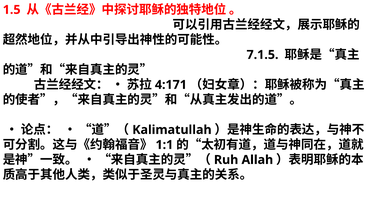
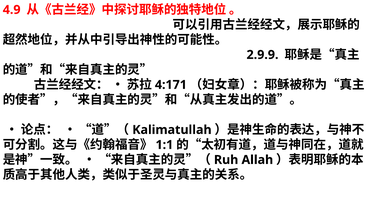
1.5: 1.5 -> 4.9
7.1.5: 7.1.5 -> 2.9.9
